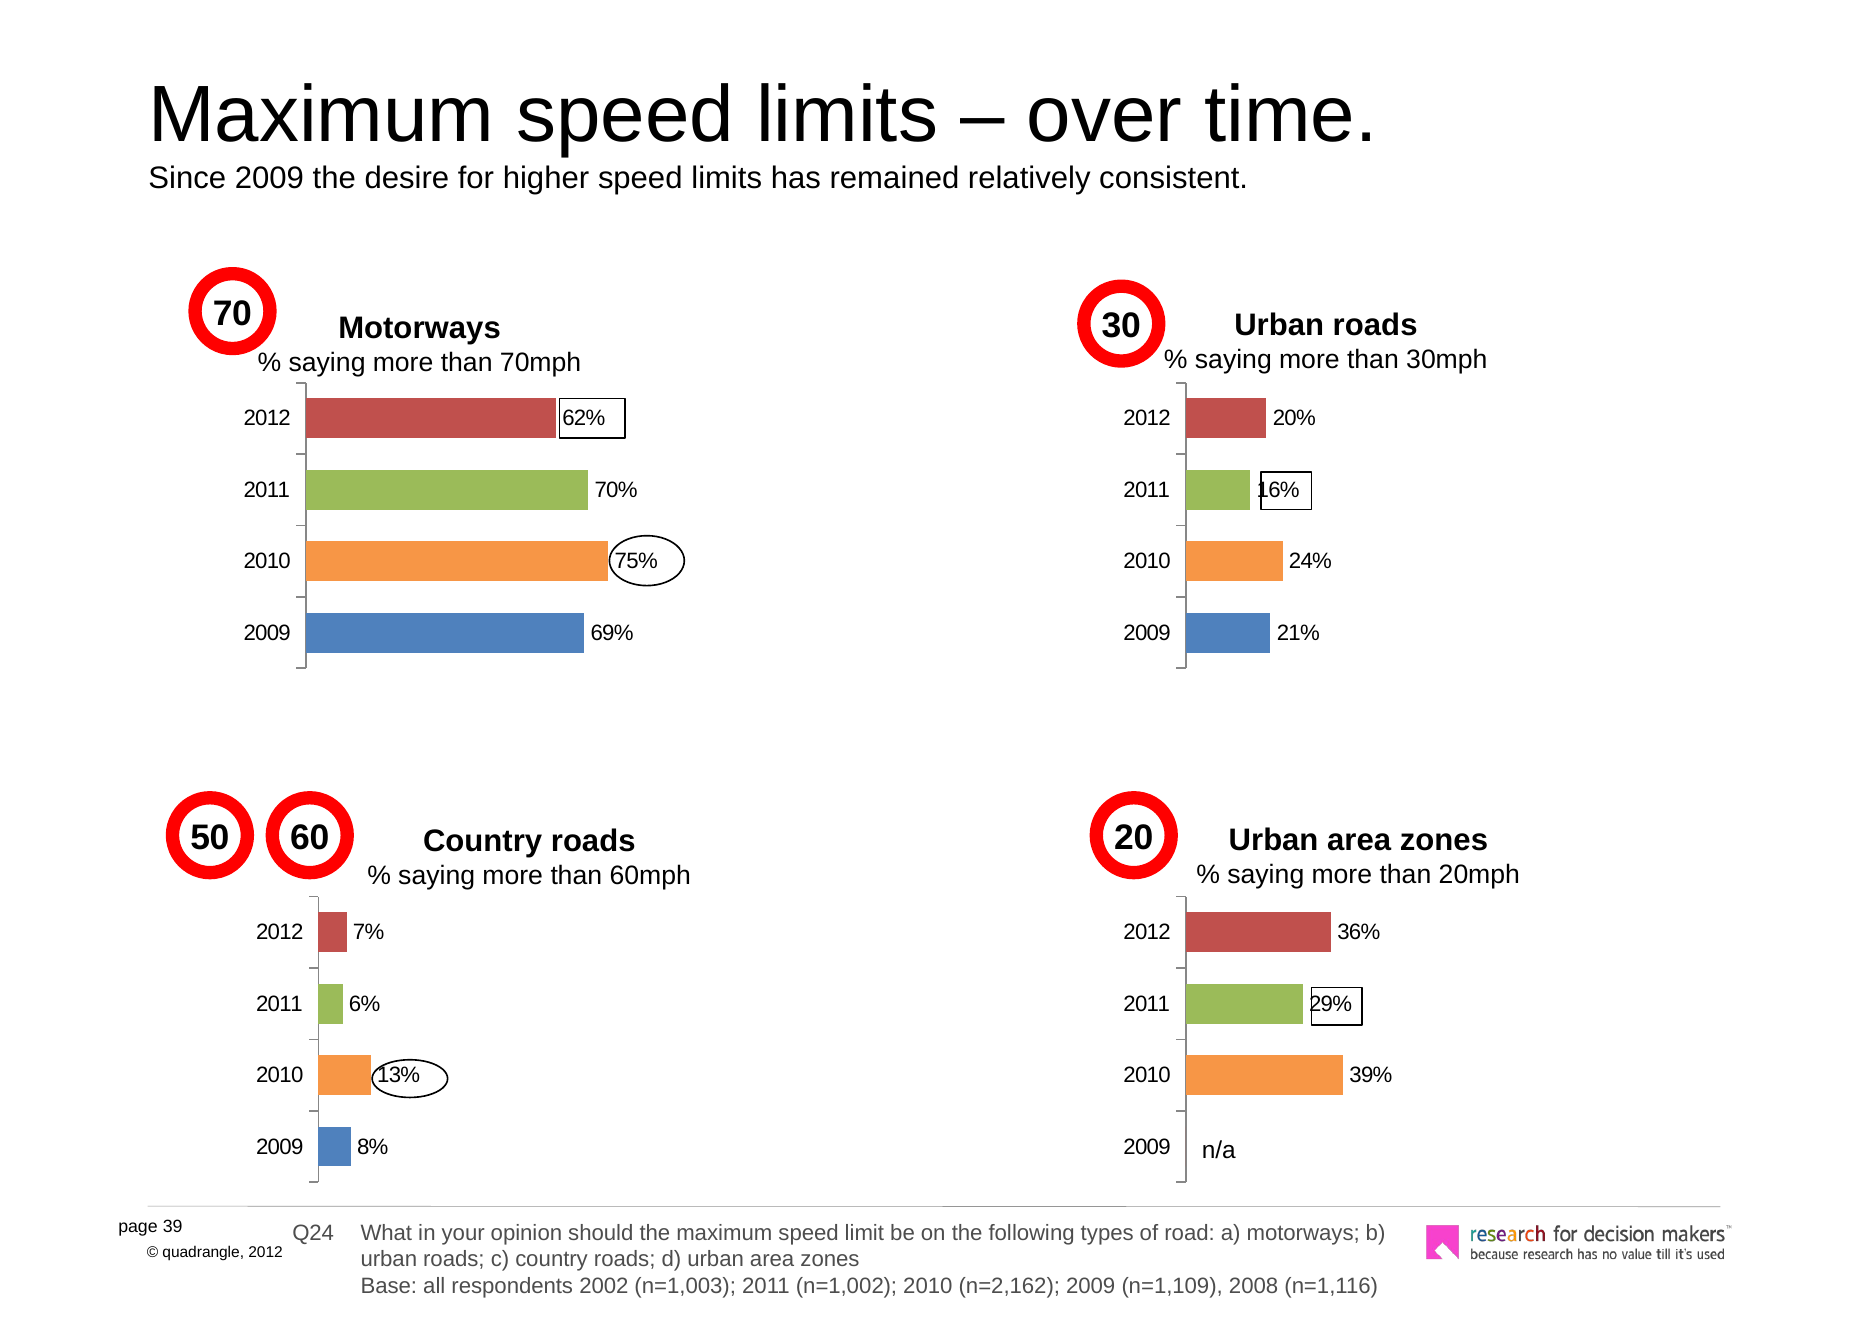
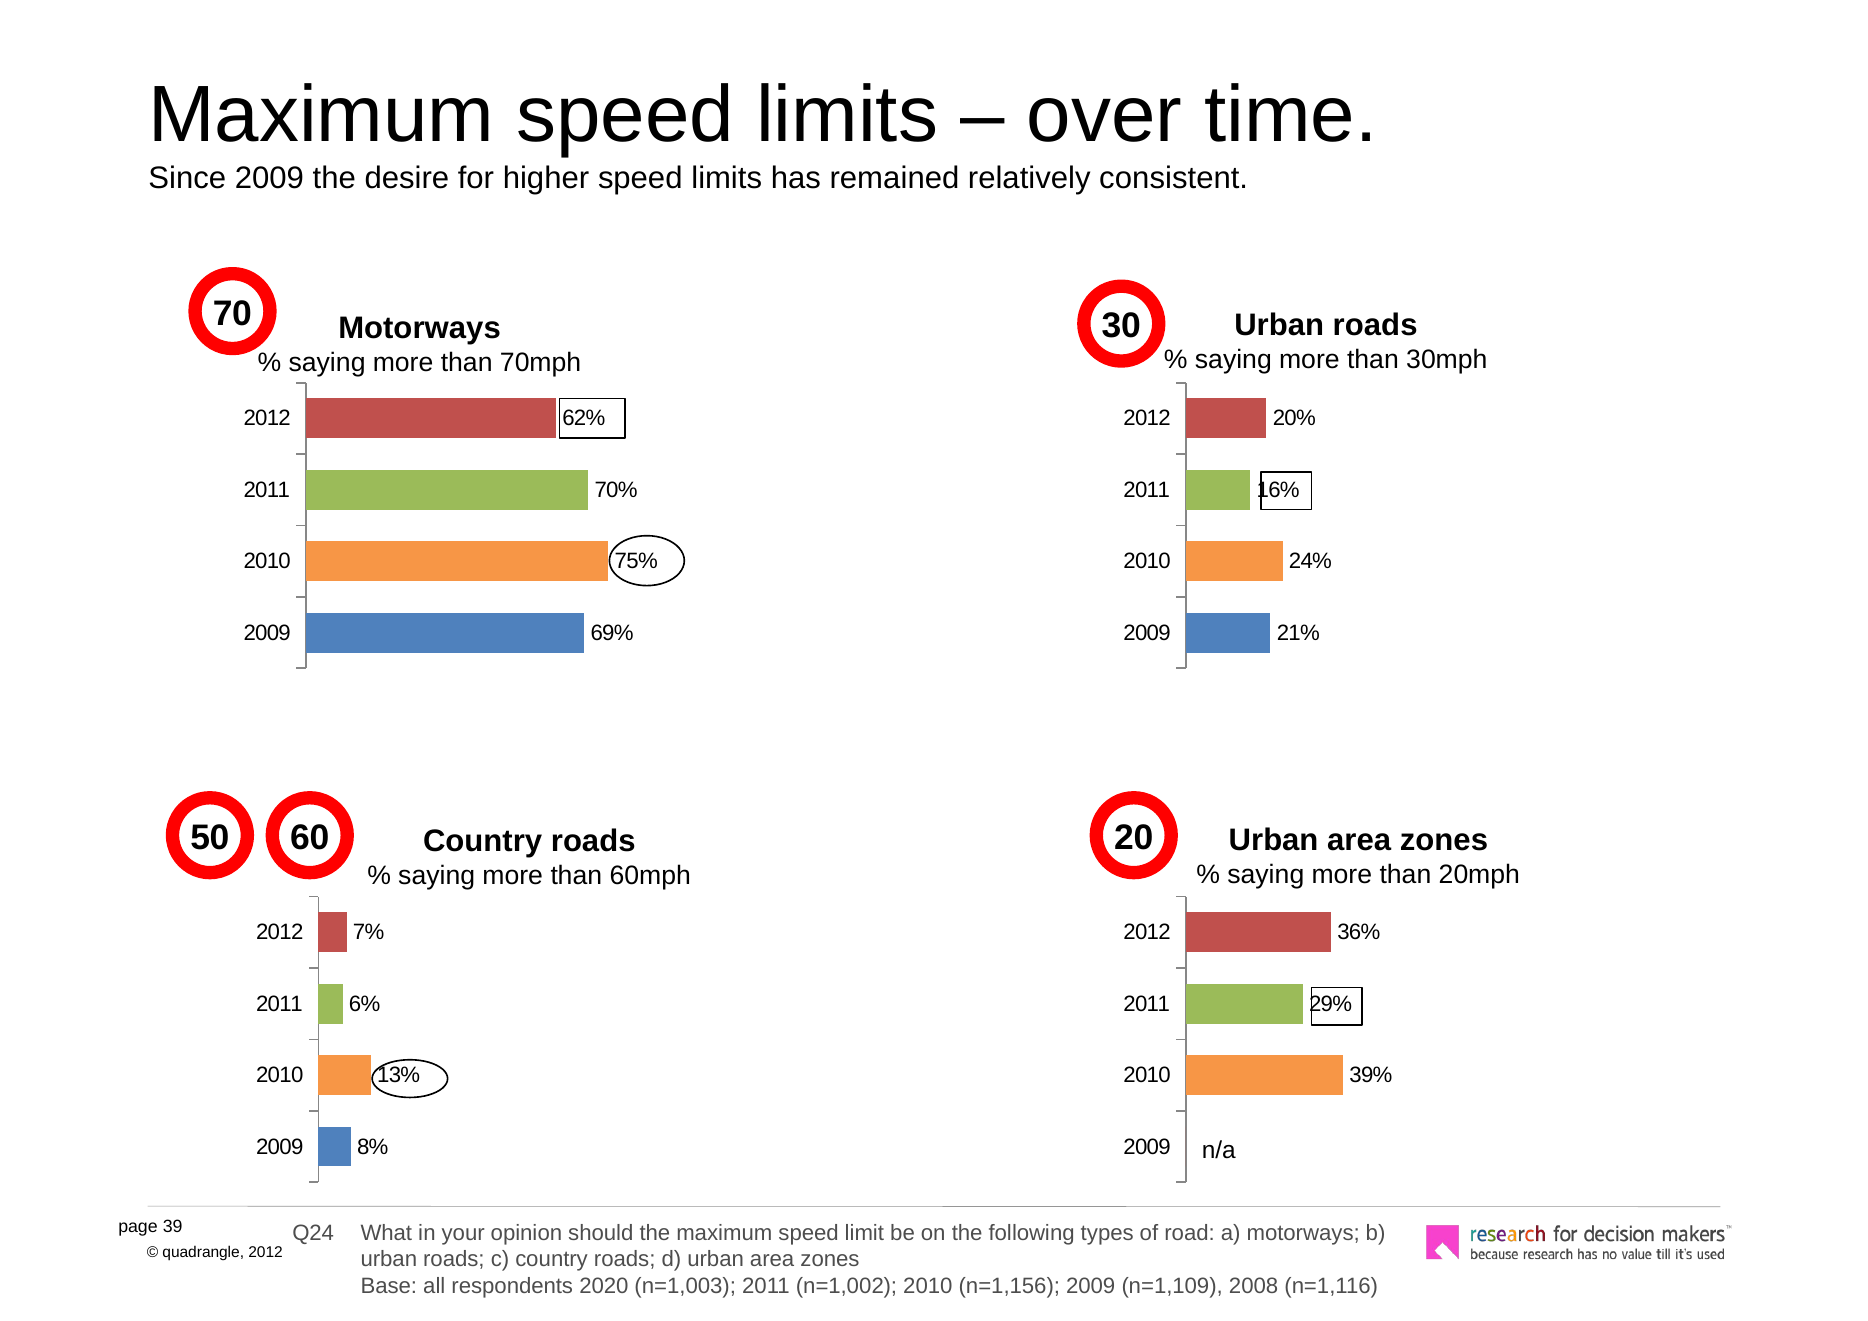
2002: 2002 -> 2020
n=2,162: n=2,162 -> n=1,156
